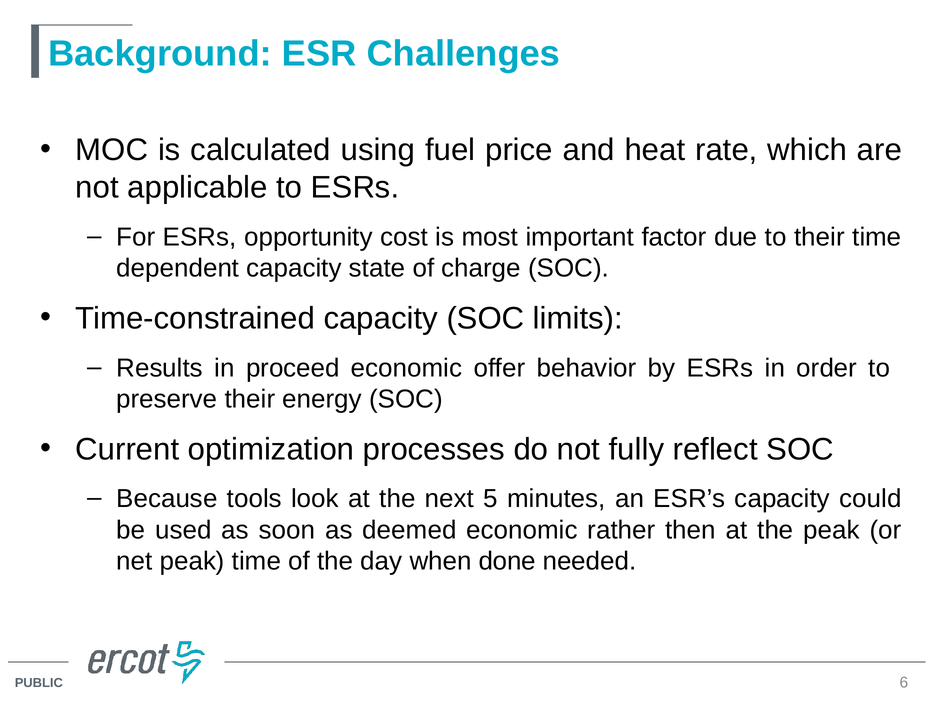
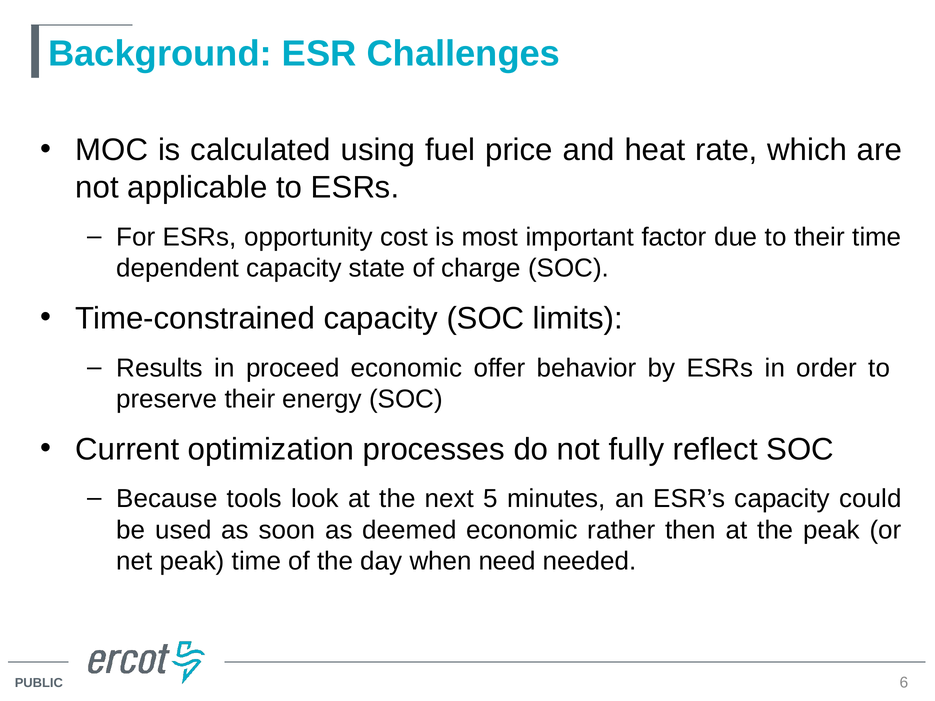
done: done -> need
